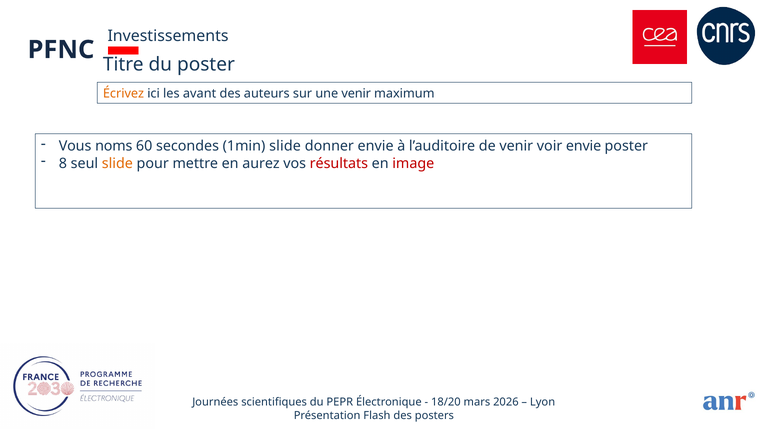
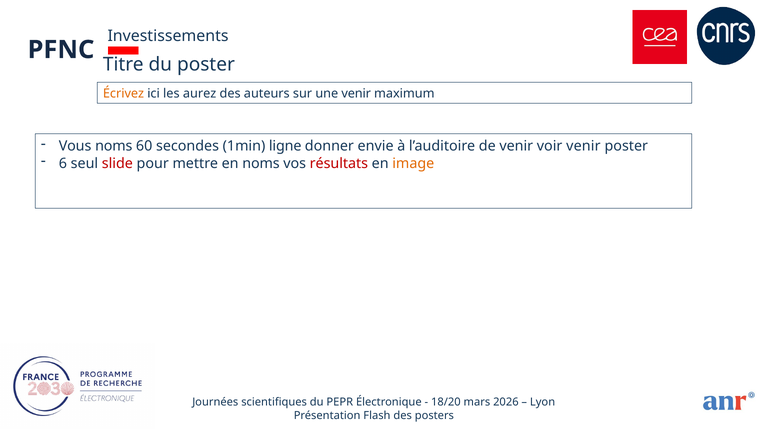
avant: avant -> aurez
1min slide: slide -> ligne
voir envie: envie -> venir
8: 8 -> 6
slide at (117, 163) colour: orange -> red
en aurez: aurez -> noms
image colour: red -> orange
